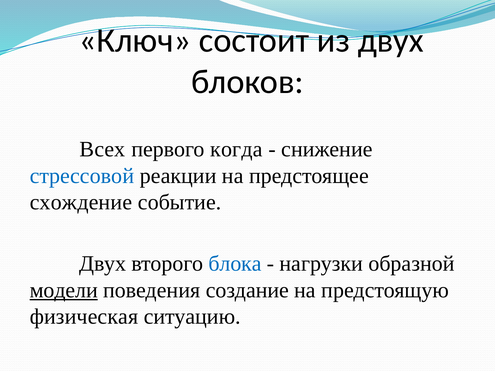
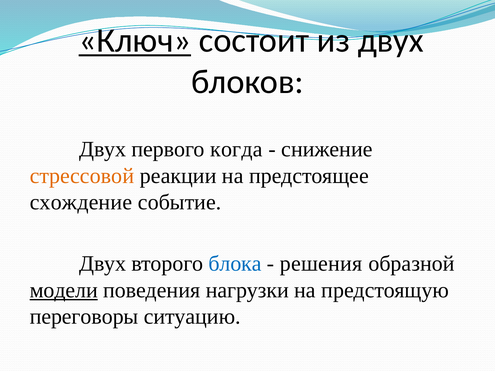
Ключ underline: none -> present
Всех at (102, 149): Всех -> Двух
стрессовой colour: blue -> orange
нагрузки: нагрузки -> решения
создание: создание -> нагрузки
физическая: физическая -> переговоры
